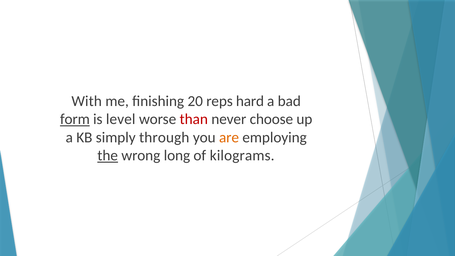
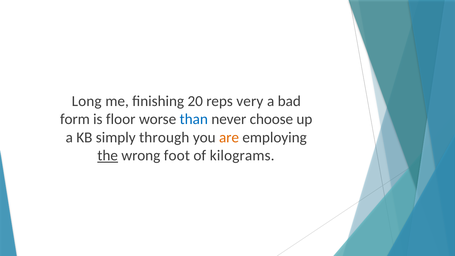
With: With -> Long
hard: hard -> very
form underline: present -> none
level: level -> floor
than colour: red -> blue
long: long -> foot
